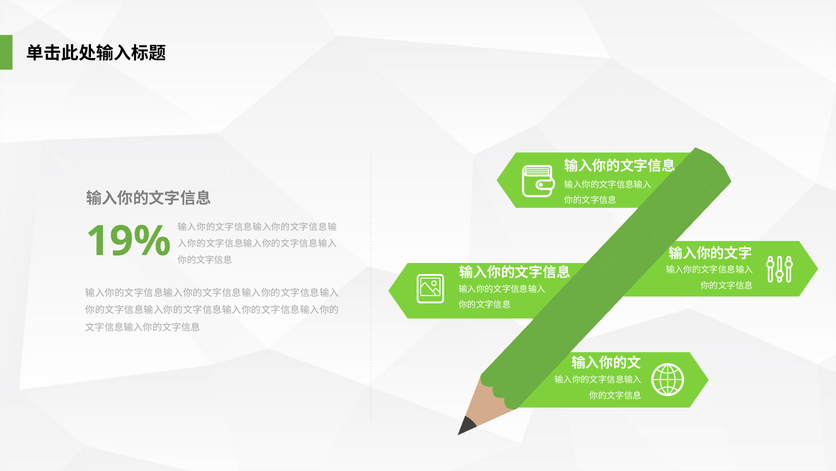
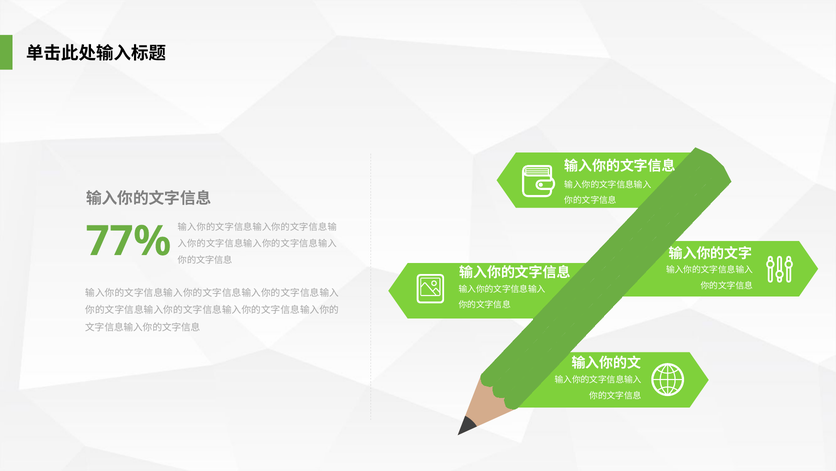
19%: 19% -> 77%
